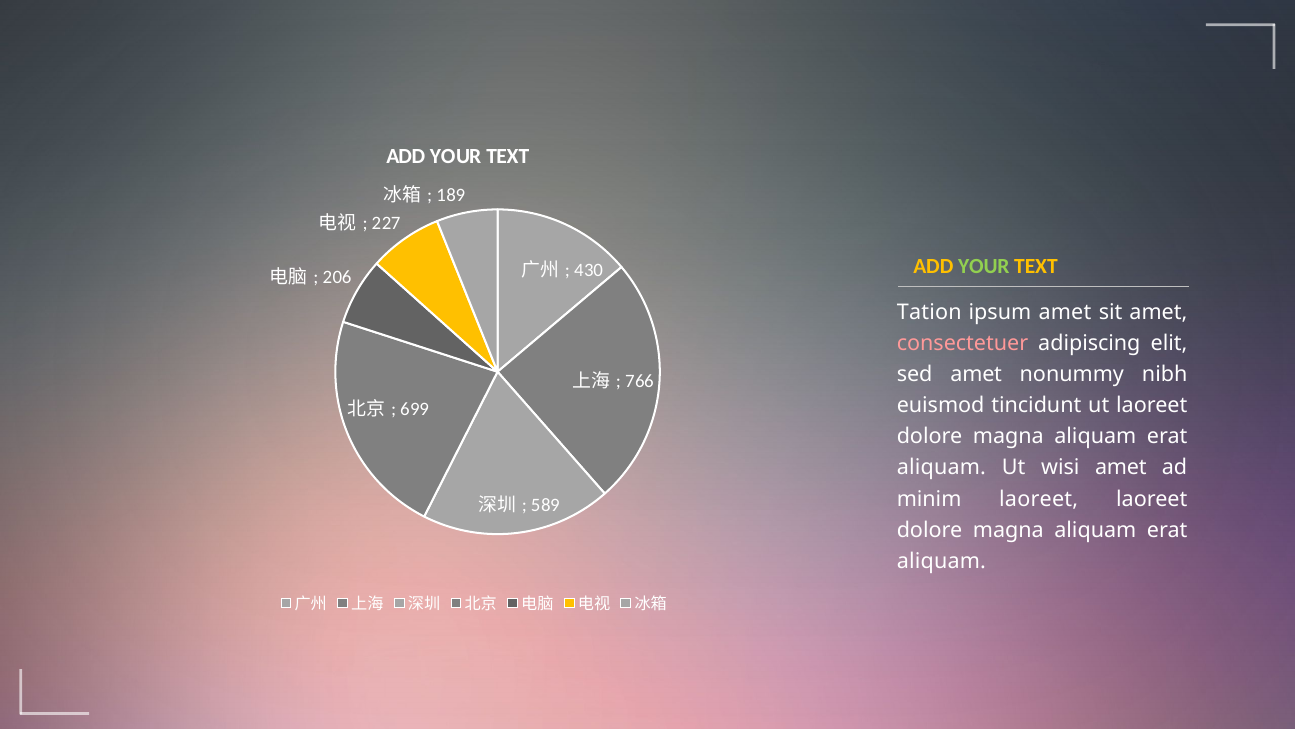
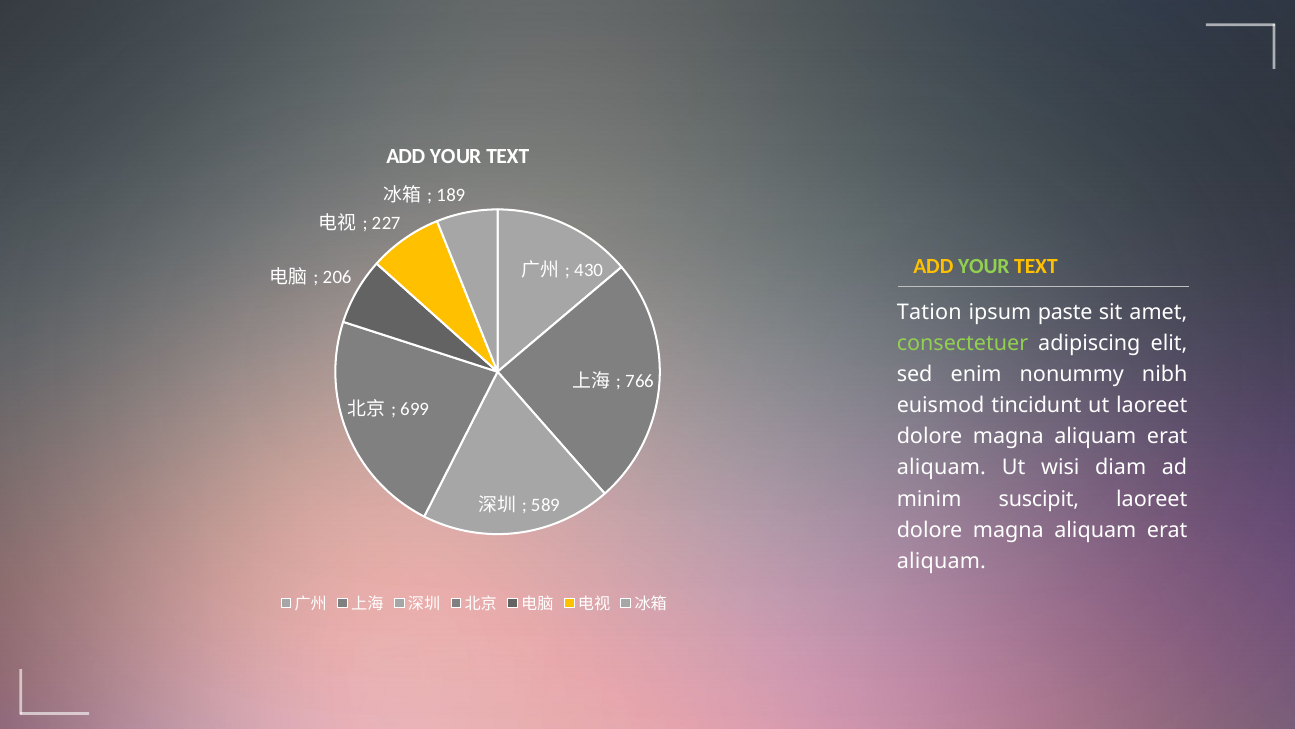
ipsum amet: amet -> paste
consectetuer colour: pink -> light green
sed amet: amet -> enim
wisi amet: amet -> diam
minim laoreet: laoreet -> suscipit
